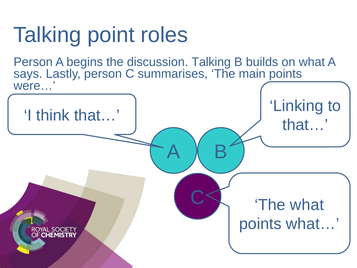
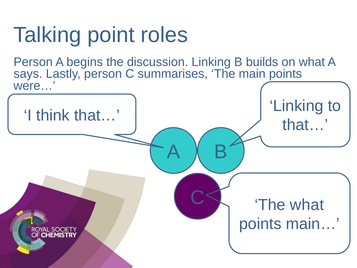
discussion Talking: Talking -> Linking
what…: what… -> main…
